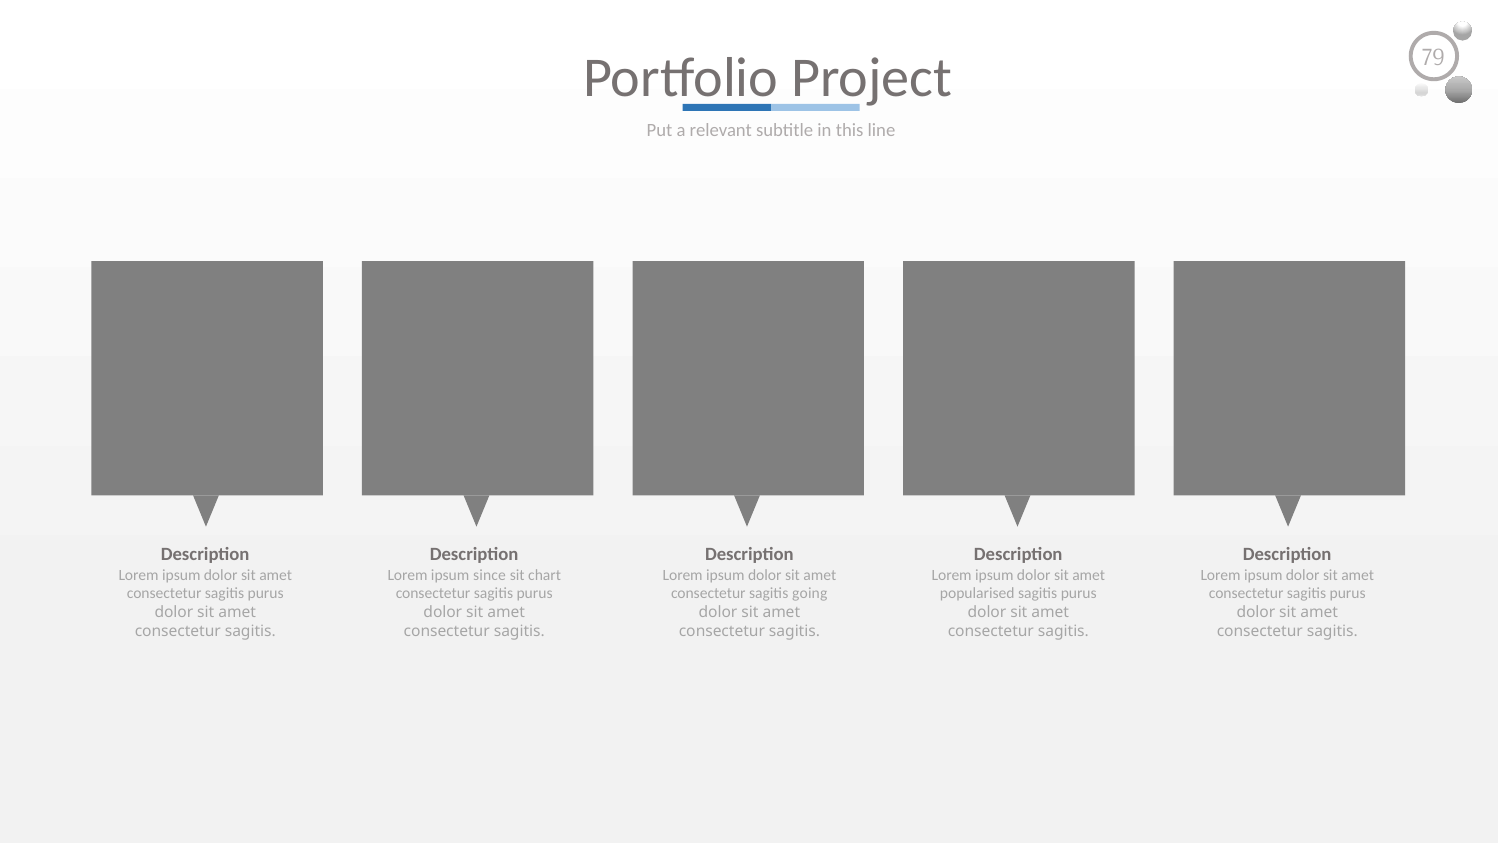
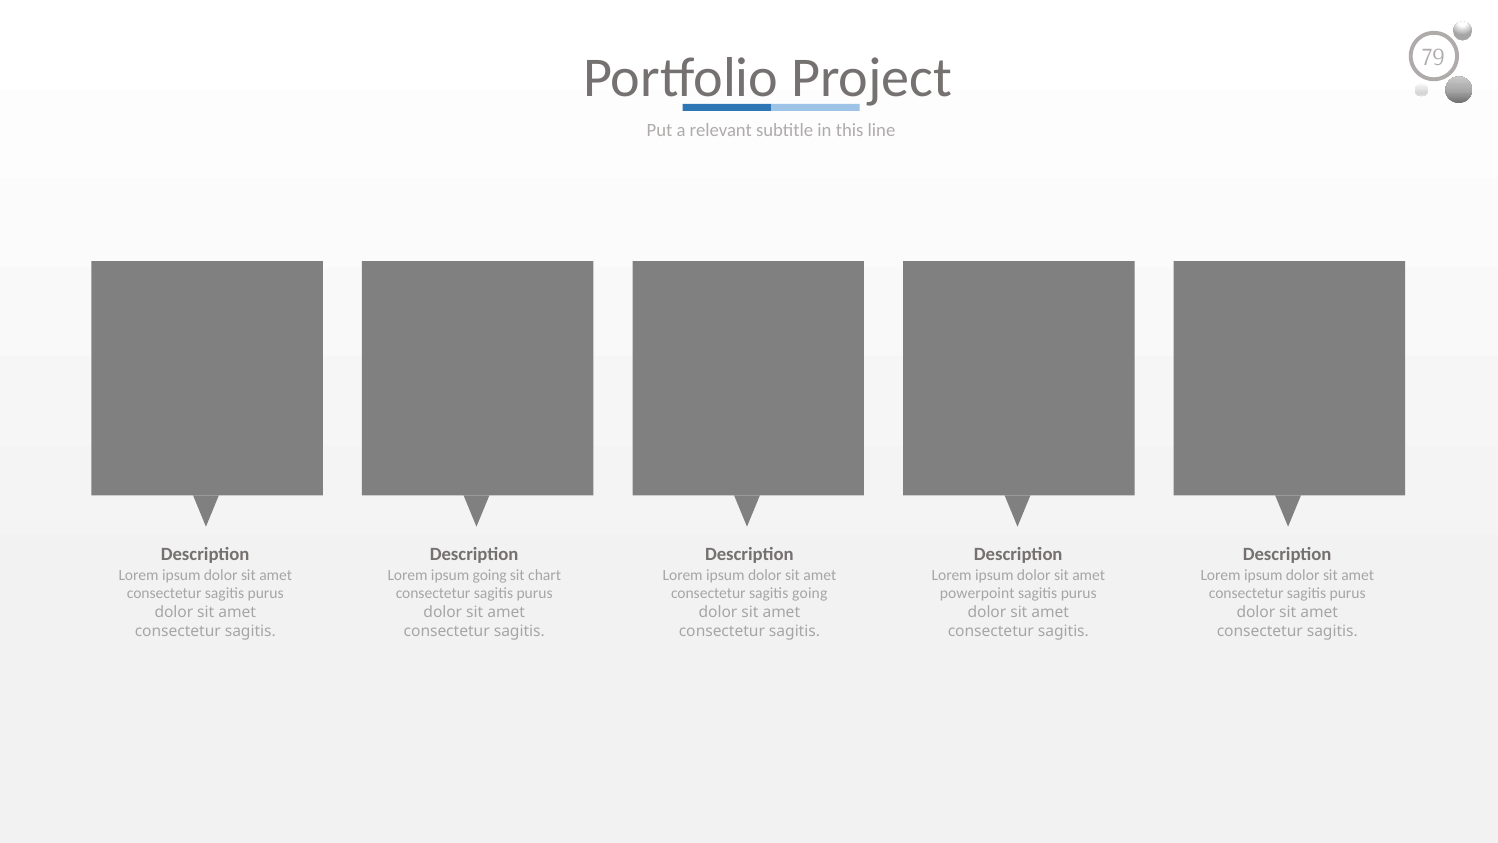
ipsum since: since -> going
popularised: popularised -> powerpoint
